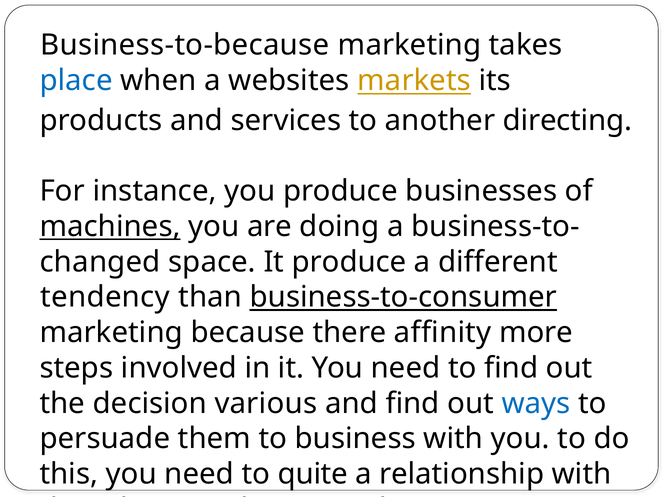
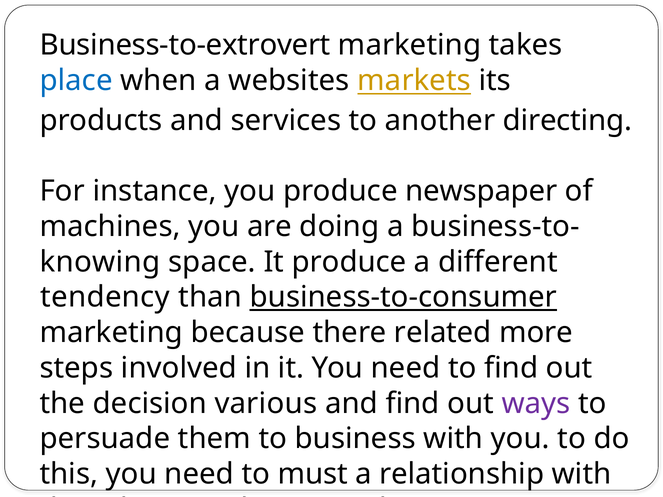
Business-to-because: Business-to-because -> Business-to-extrovert
businesses: businesses -> newspaper
machines underline: present -> none
changed: changed -> knowing
affinity: affinity -> related
ways colour: blue -> purple
quite: quite -> must
